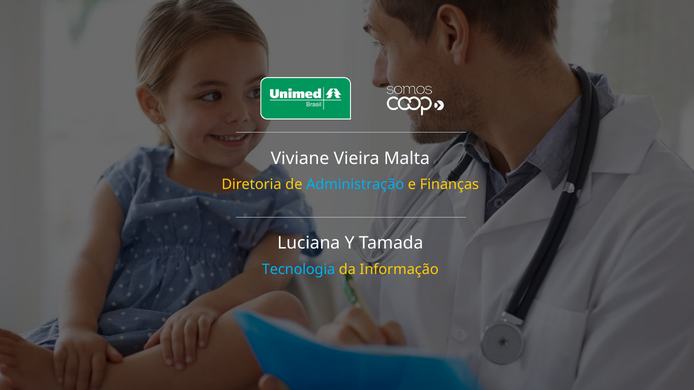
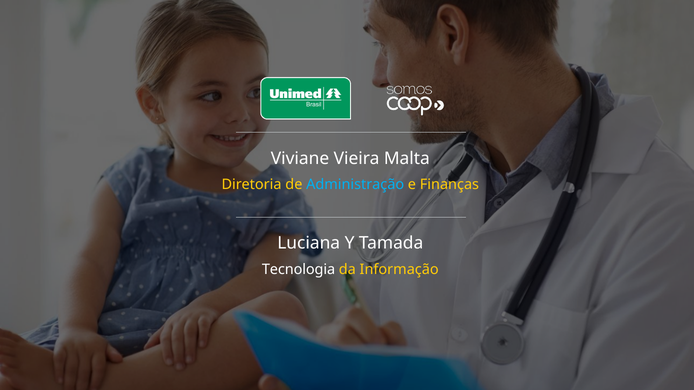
Tecnologia colour: light blue -> white
